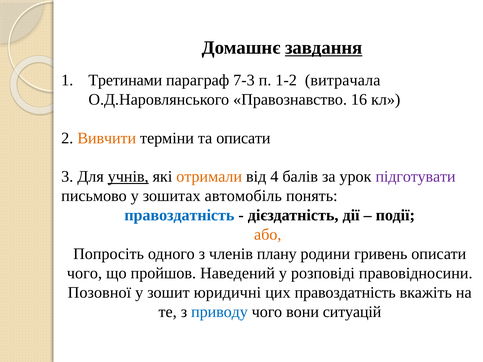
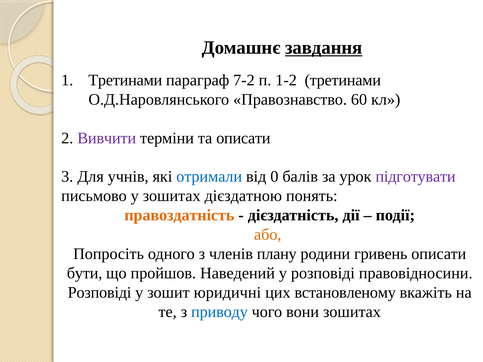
7-3: 7-3 -> 7-2
1-2 витрачала: витрачала -> третинами
16: 16 -> 60
Вивчити colour: orange -> purple
учнів underline: present -> none
отримали colour: orange -> blue
4: 4 -> 0
автомобіль: автомобіль -> дієздатною
правоздатність at (179, 215) colour: blue -> orange
чого at (84, 273): чого -> бути
Позовної at (99, 293): Позовної -> Розповіді
цих правоздатність: правоздатність -> встановленому
вони ситуацій: ситуацій -> зошитах
